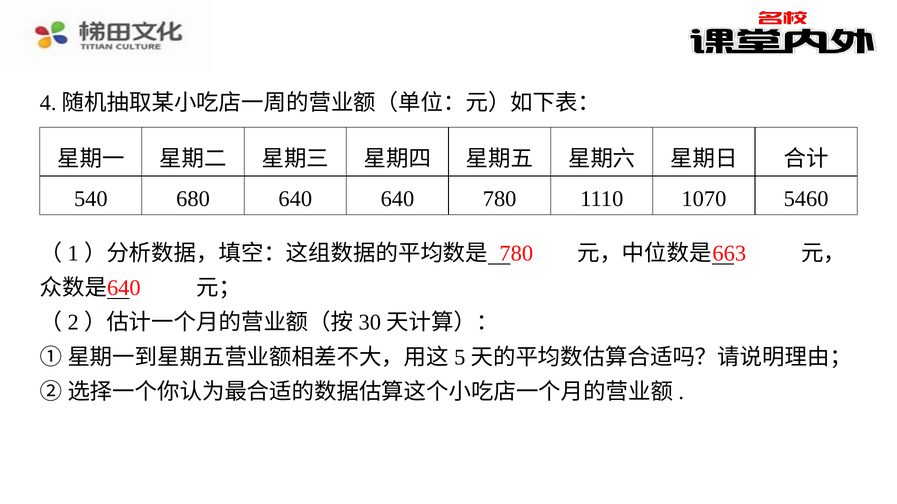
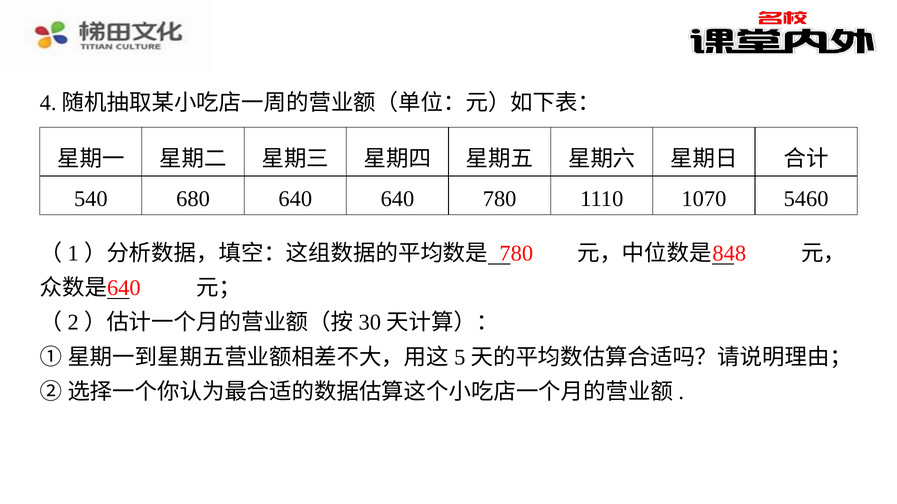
663: 663 -> 848
